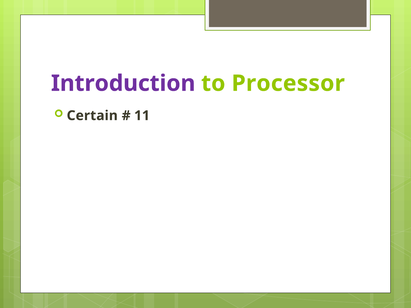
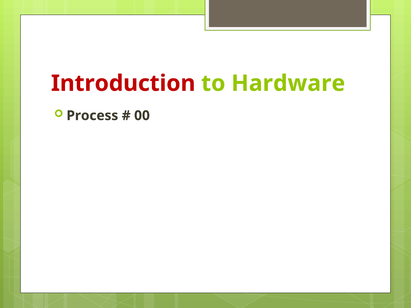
Introduction colour: purple -> red
Processor: Processor -> Hardware
Certain: Certain -> Process
11: 11 -> 00
